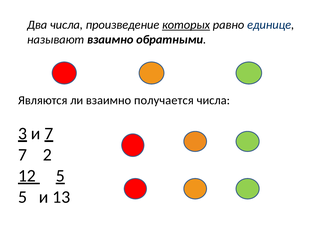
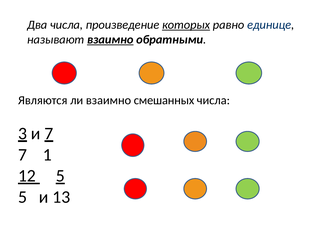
взаимно at (110, 40) underline: none -> present
получается: получается -> смешанных
2: 2 -> 1
